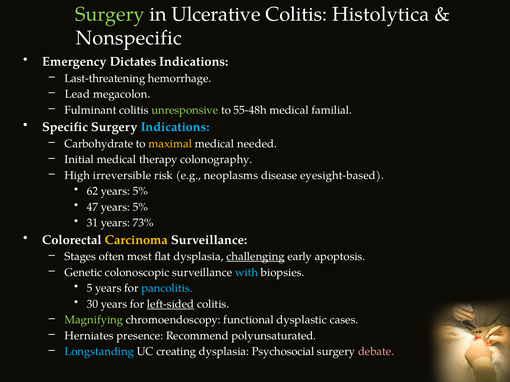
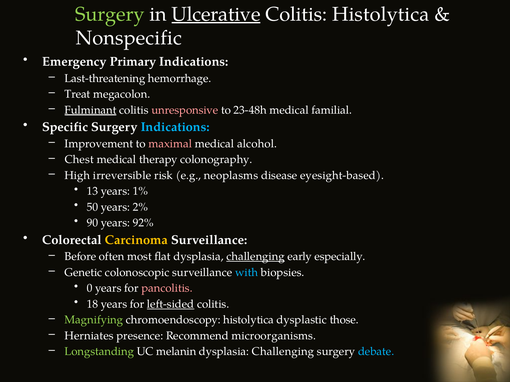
Ulcerative underline: none -> present
Dictates: Dictates -> Primary
Lead: Lead -> Treat
Fulminant underline: none -> present
unresponsive colour: light green -> pink
55-48h: 55-48h -> 23-48h
Carbohydrate: Carbohydrate -> Improvement
maximal colour: yellow -> pink
needed: needed -> alcohol
Initial: Initial -> Chest
62: 62 -> 13
5% at (140, 191): 5% -> 1%
47: 47 -> 50
5% at (140, 207): 5% -> 2%
31: 31 -> 90
73%: 73% -> 92%
Stages: Stages -> Before
apoptosis: apoptosis -> especially
5: 5 -> 0
pancolitis colour: light blue -> pink
30: 30 -> 18
chromoendoscopy functional: functional -> histolytica
cases: cases -> those
polyunsaturated: polyunsaturated -> microorganisms
Longstanding colour: light blue -> light green
creating: creating -> melanin
Psychosocial at (283, 352): Psychosocial -> Challenging
debate colour: pink -> light blue
